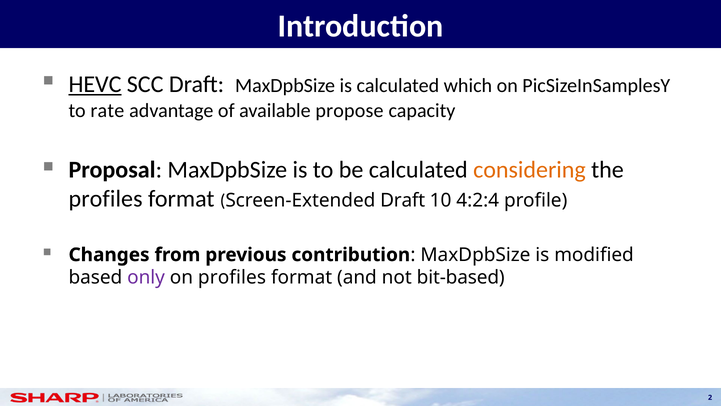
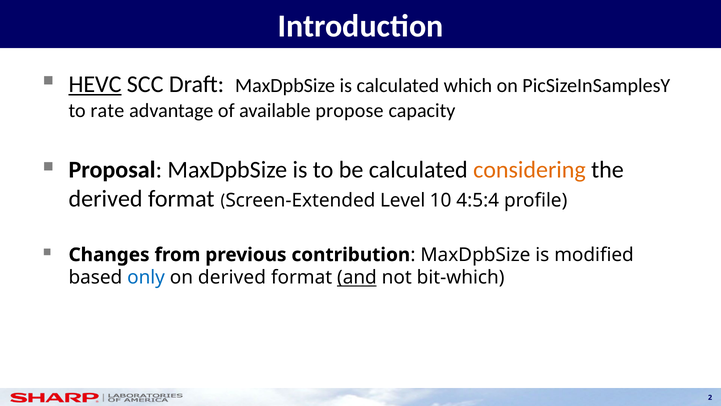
profiles at (106, 199): profiles -> derived
Screen-Extended Draft: Draft -> Level
4:2:4: 4:2:4 -> 4:5:4
only colour: purple -> blue
on profiles: profiles -> derived
and underline: none -> present
bit-based: bit-based -> bit-which
